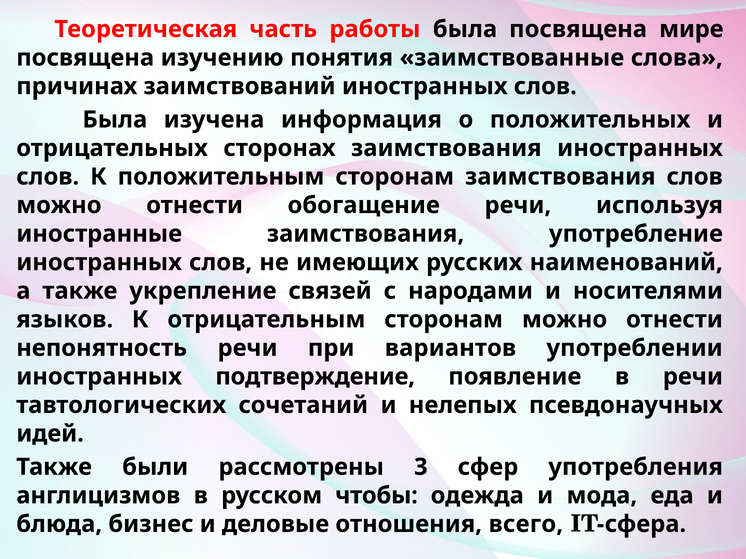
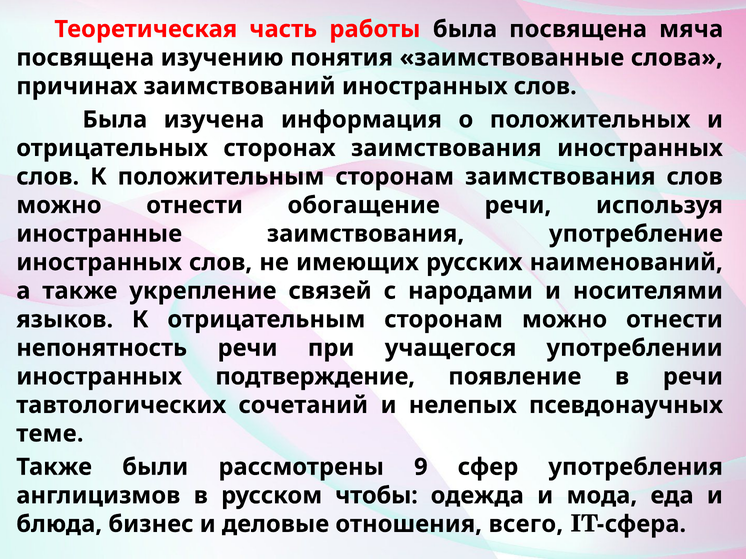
мире: мире -> мяча
вариантов: вариантов -> учащегося
идей: идей -> теме
3: 3 -> 9
